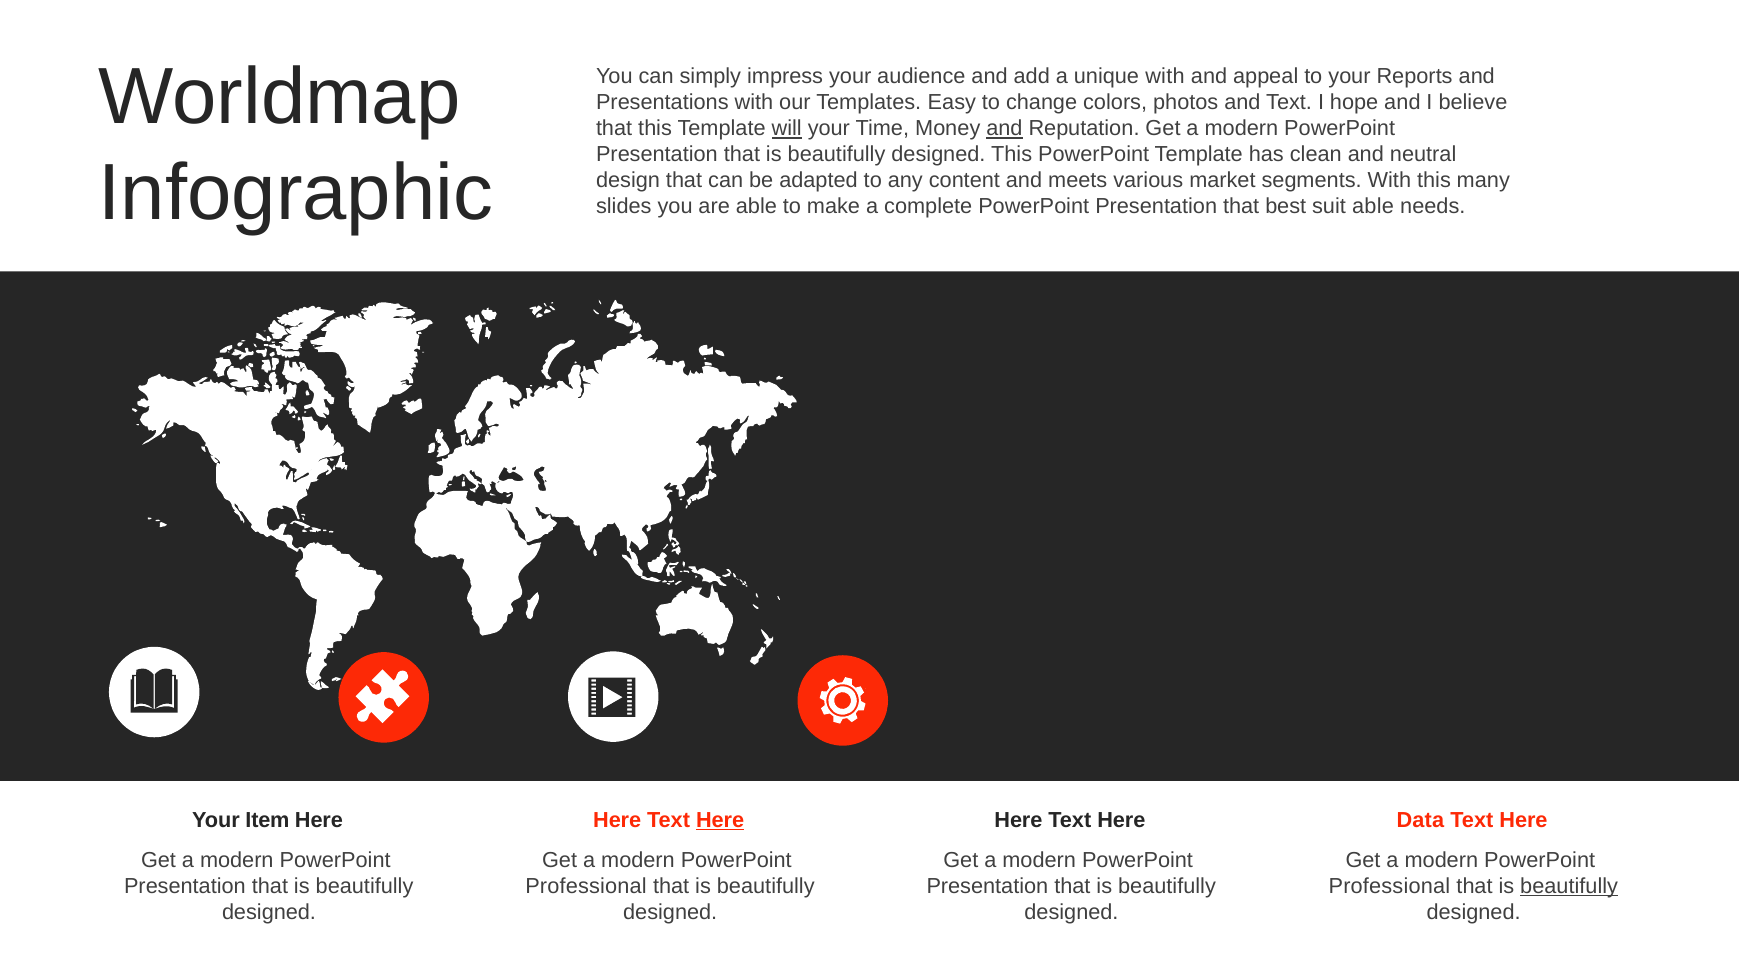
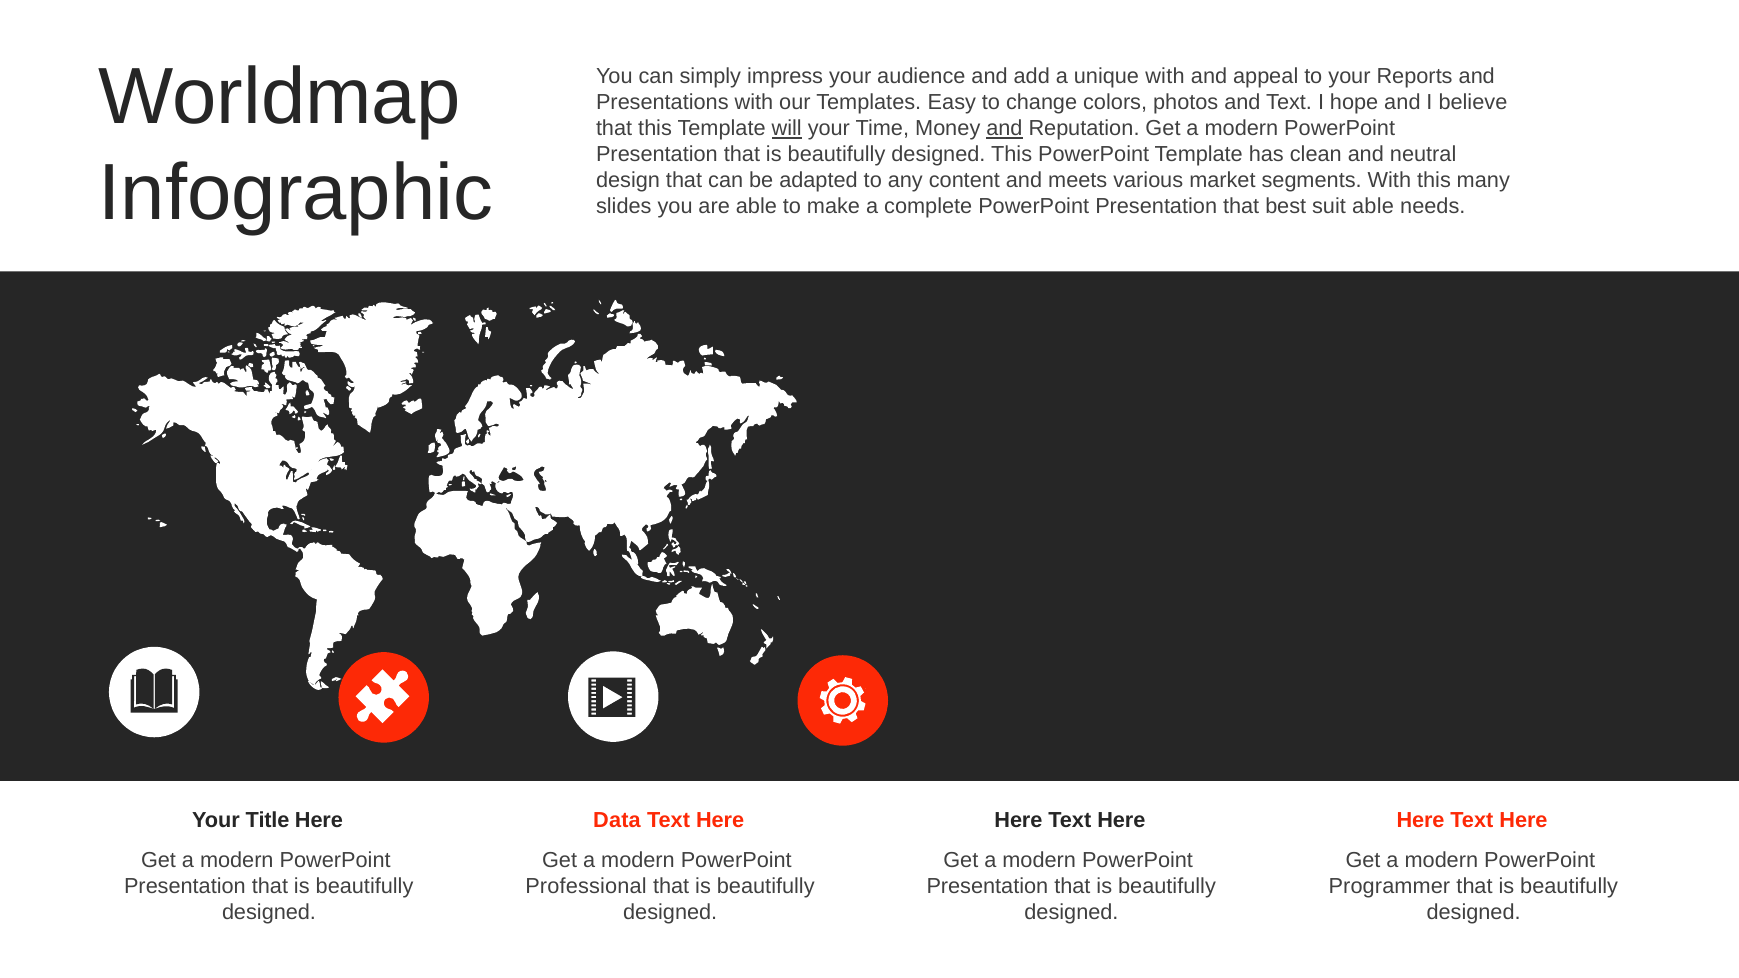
Item: Item -> Title
Here at (617, 820): Here -> Data
Here at (720, 820) underline: present -> none
Data at (1420, 820): Data -> Here
Professional at (1389, 886): Professional -> Programmer
beautifully at (1569, 886) underline: present -> none
